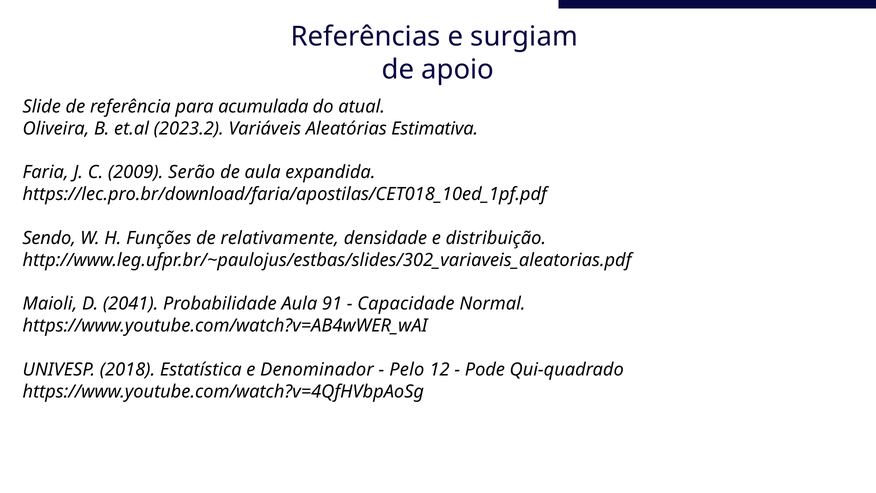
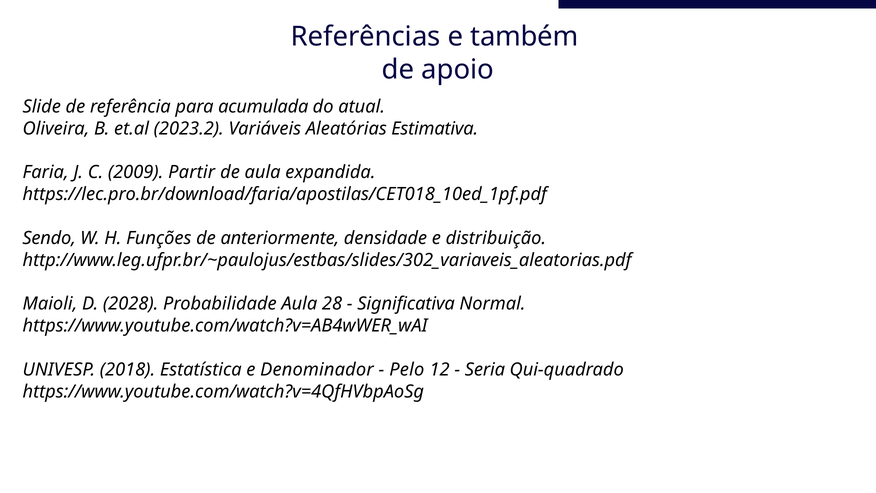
surgiam: surgiam -> também
Serão: Serão -> Partir
relativamente: relativamente -> anteriormente
2041: 2041 -> 2028
91: 91 -> 28
Capacidade: Capacidade -> Significativa
Pode: Pode -> Seria
